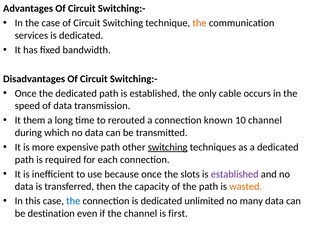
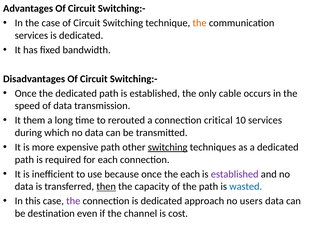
known: known -> critical
10 channel: channel -> services
the slots: slots -> each
then underline: none -> present
wasted colour: orange -> blue
the at (73, 201) colour: blue -> purple
unlimited: unlimited -> approach
many: many -> users
first: first -> cost
